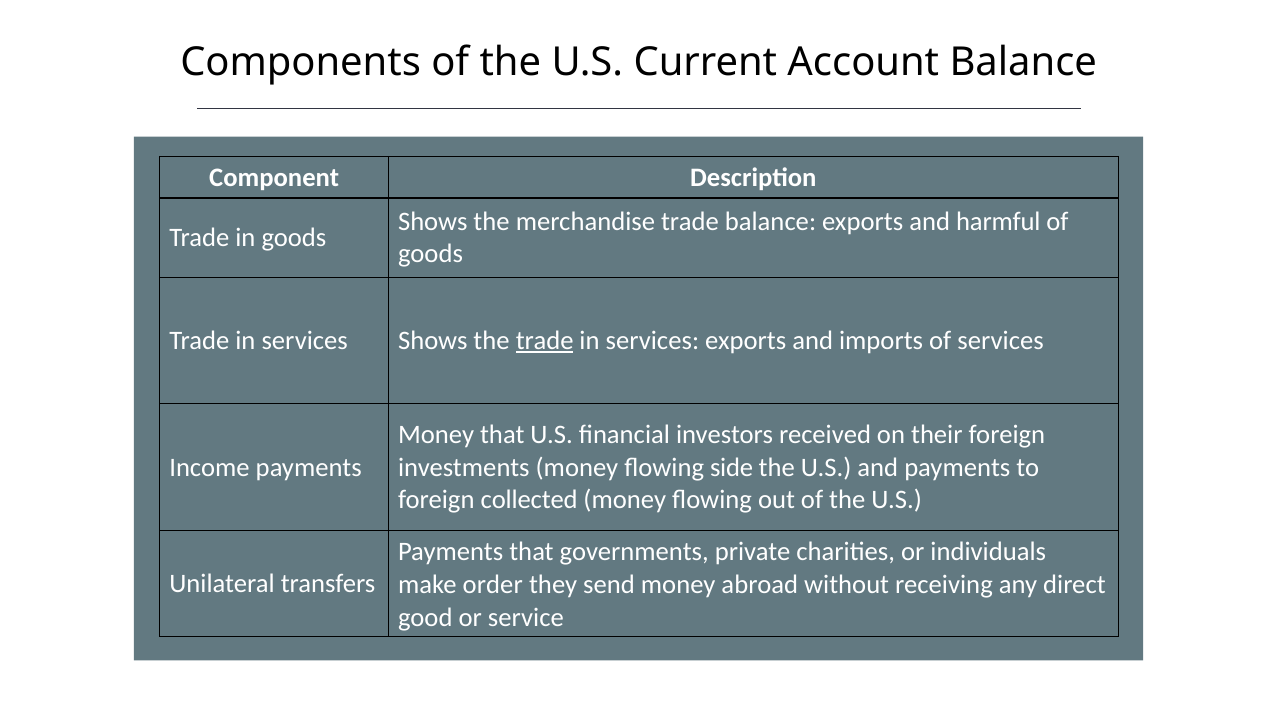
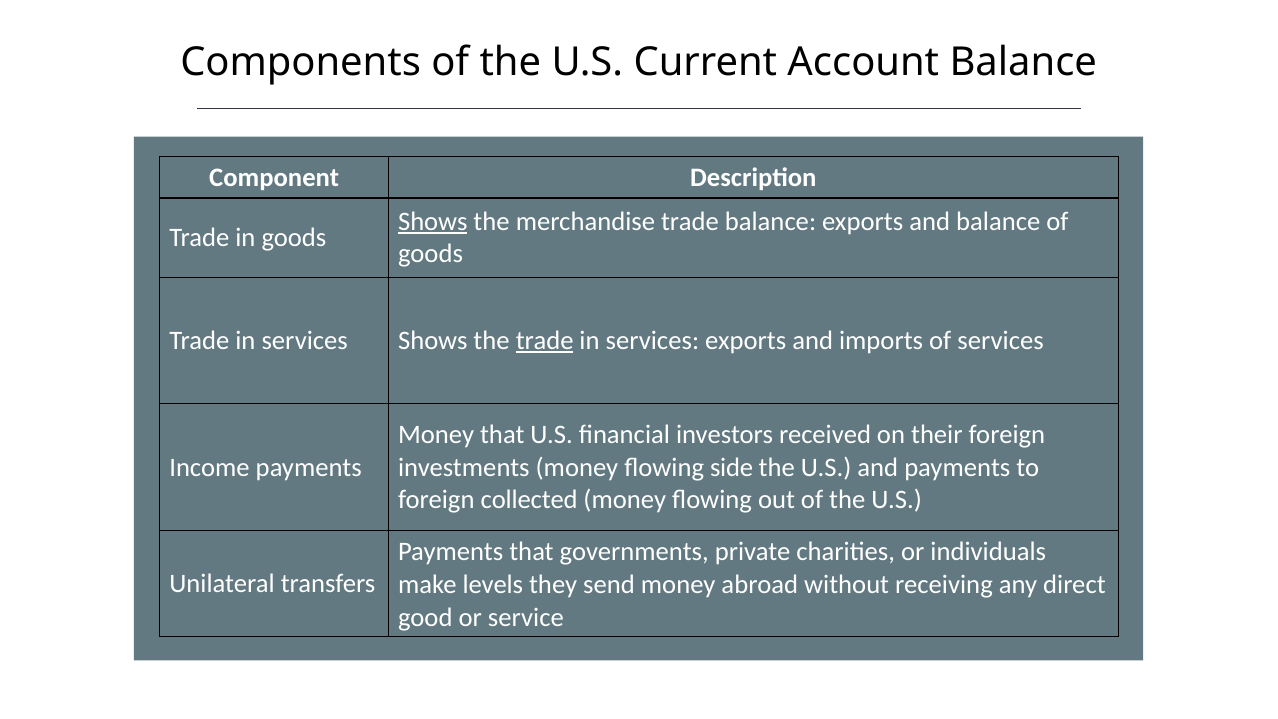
Shows at (433, 222) underline: none -> present
and harmful: harmful -> balance
order: order -> levels
